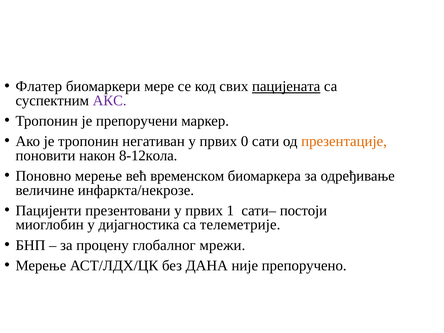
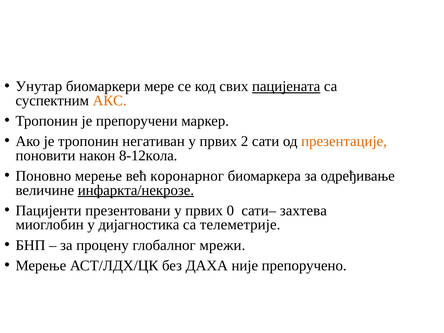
Флатер: Флатер -> Унутар
АКС colour: purple -> orange
0: 0 -> 2
временском: временском -> коронарног
инфаркта/некрозе underline: none -> present
1: 1 -> 0
постоји: постоји -> захтева
ДАНА: ДАНА -> ДАХА
